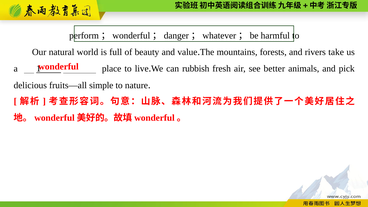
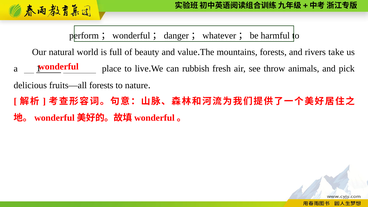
better: better -> throw
fruits—all simple: simple -> forests
